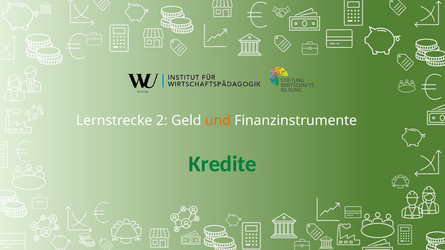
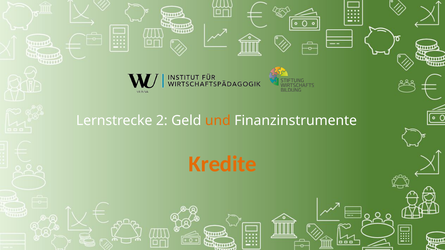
Kredite colour: green -> orange
